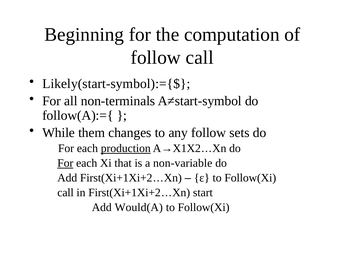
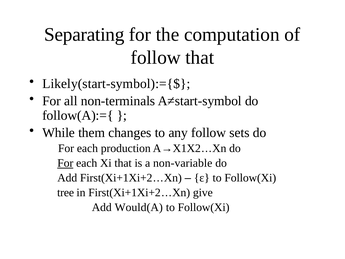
Beginning: Beginning -> Separating
follow call: call -> that
production underline: present -> none
call at (66, 192): call -> tree
start: start -> give
